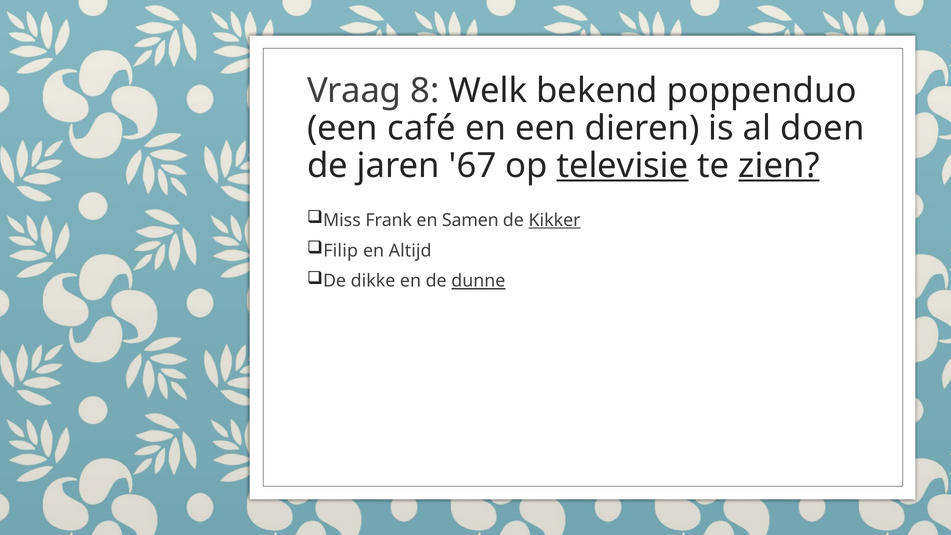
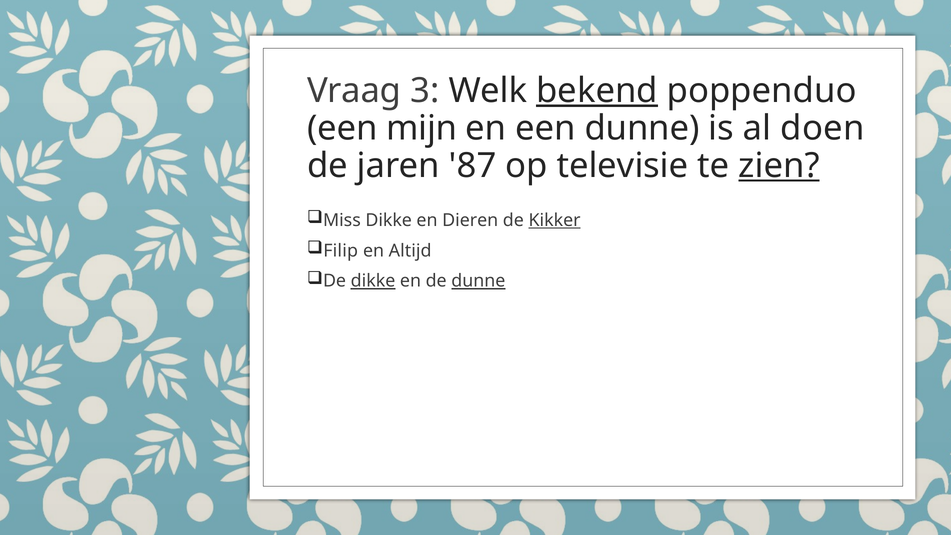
8: 8 -> 3
bekend underline: none -> present
café: café -> mijn
een dieren: dieren -> dunne
67: 67 -> 87
televisie underline: present -> none
Miss Frank: Frank -> Dikke
Samen: Samen -> Dieren
dikke at (373, 281) underline: none -> present
